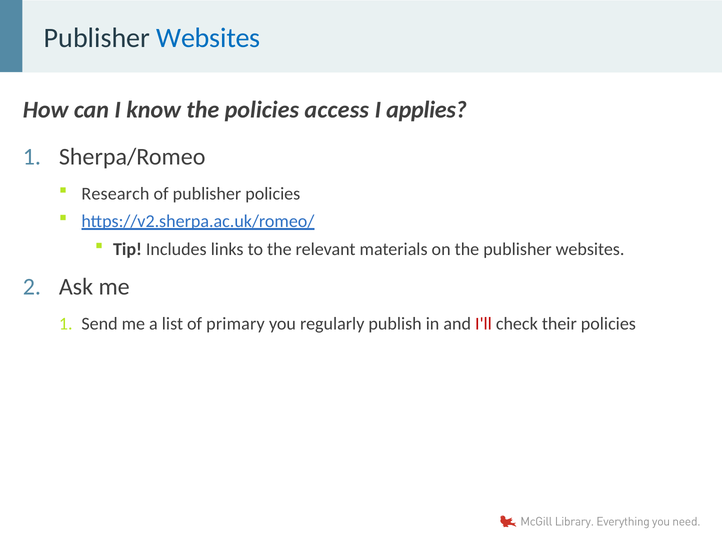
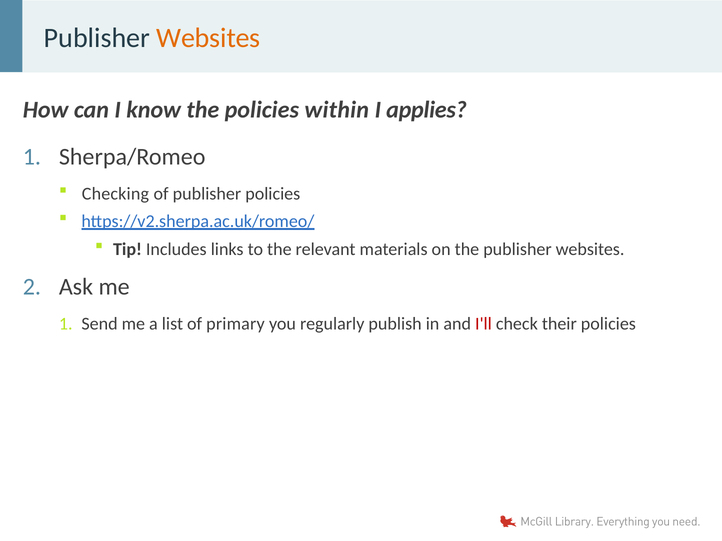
Websites at (208, 38) colour: blue -> orange
access: access -> within
Research: Research -> Checking
